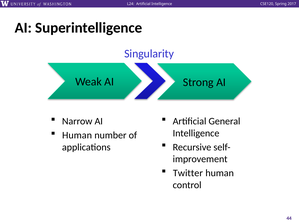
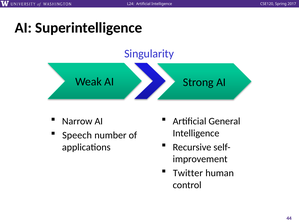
Human at (77, 135): Human -> Speech
